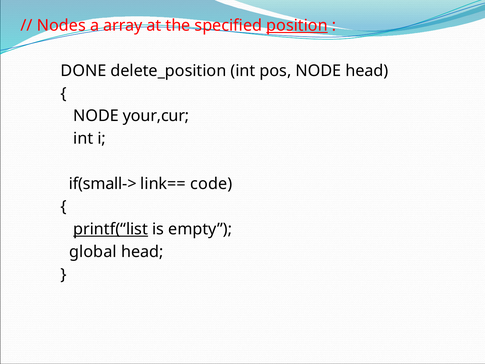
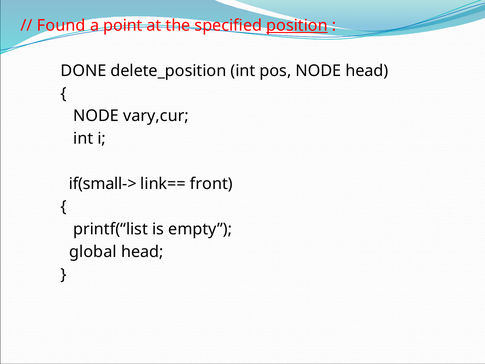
Nodes: Nodes -> Found
array: array -> point
your,cur: your,cur -> vary,cur
code: code -> front
printf(“list underline: present -> none
